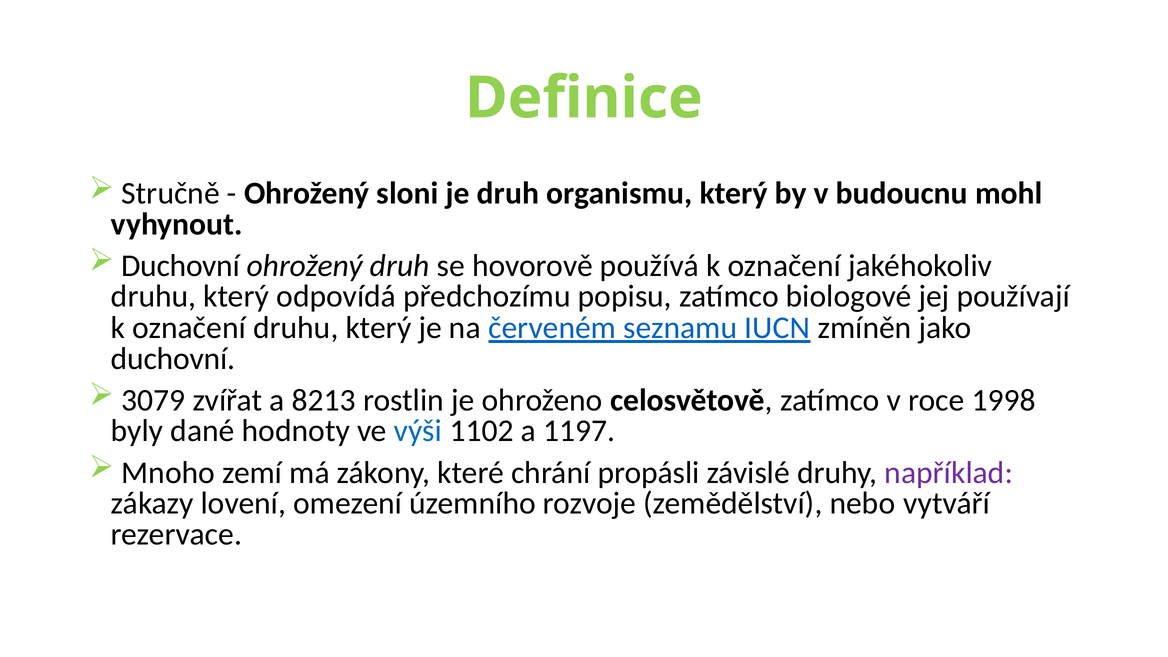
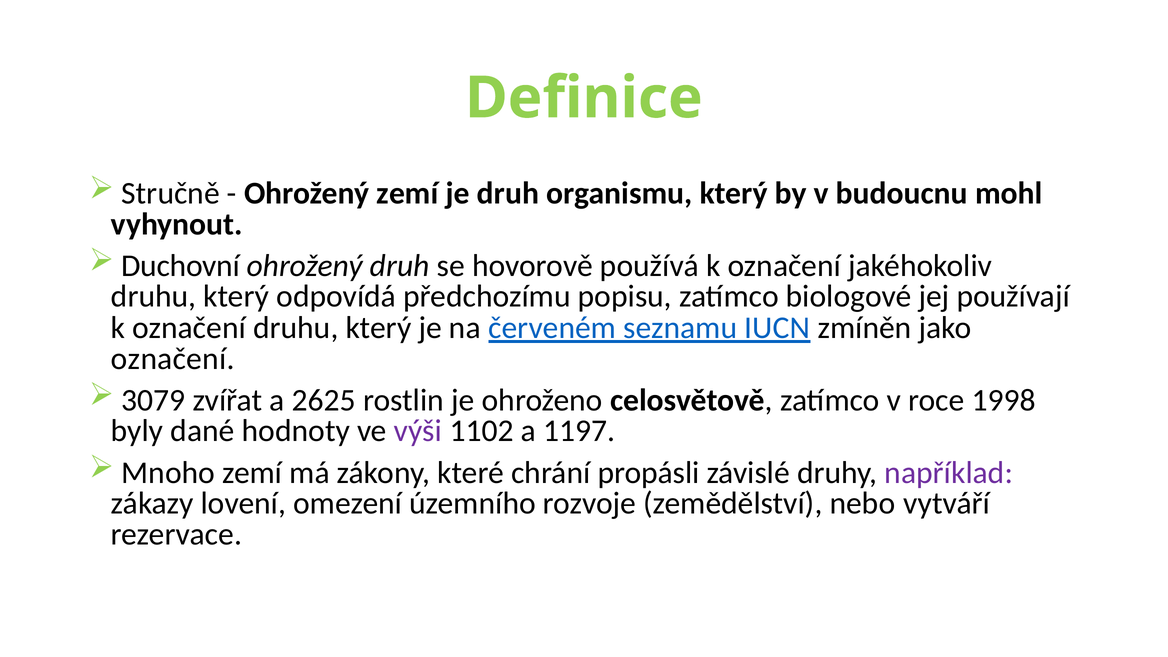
Ohrožený sloni: sloni -> zemí
duchovní at (173, 359): duchovní -> označení
8213: 8213 -> 2625
výši colour: blue -> purple
